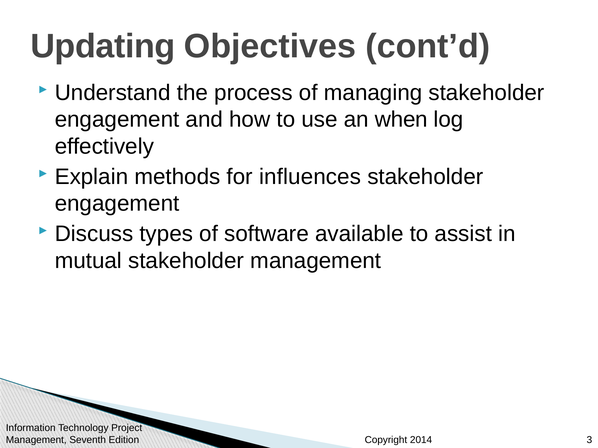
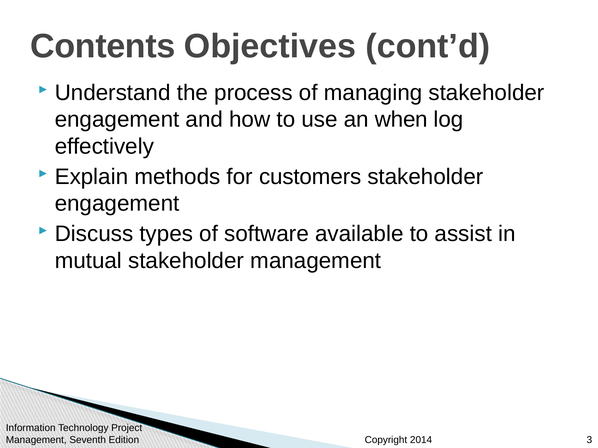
Updating: Updating -> Contents
influences: influences -> customers
